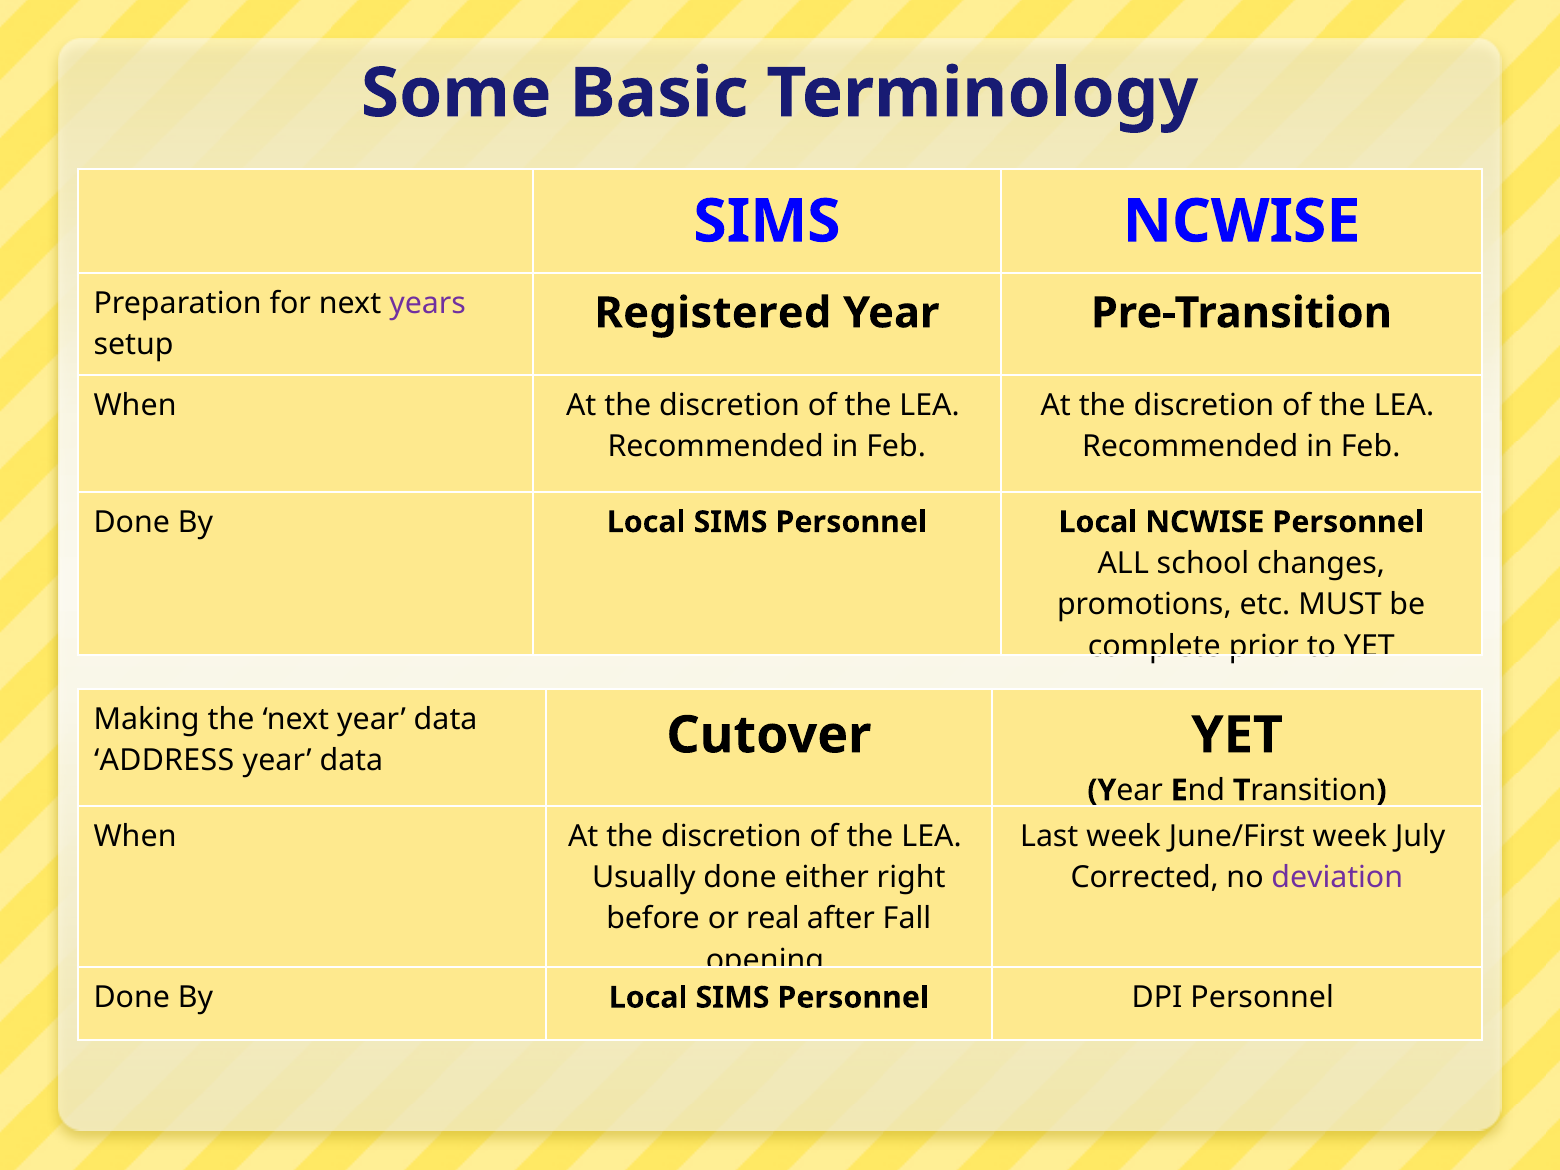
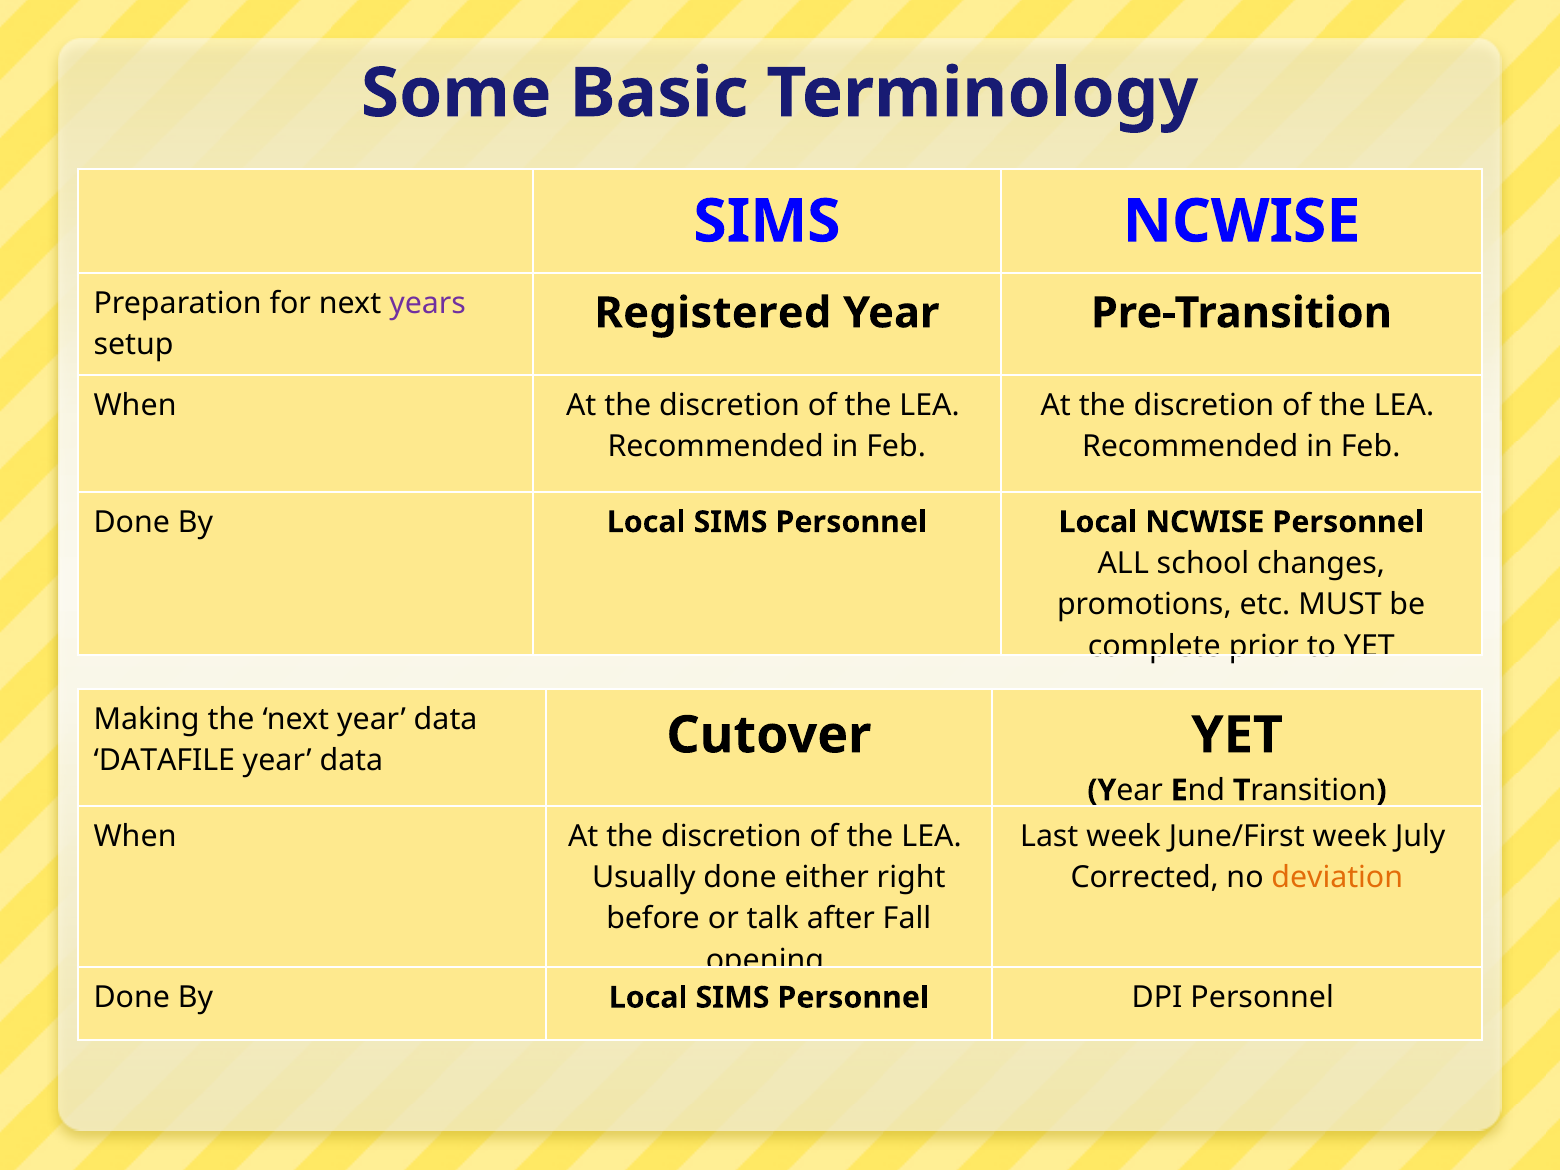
ADDRESS: ADDRESS -> DATAFILE
deviation colour: purple -> orange
real: real -> talk
